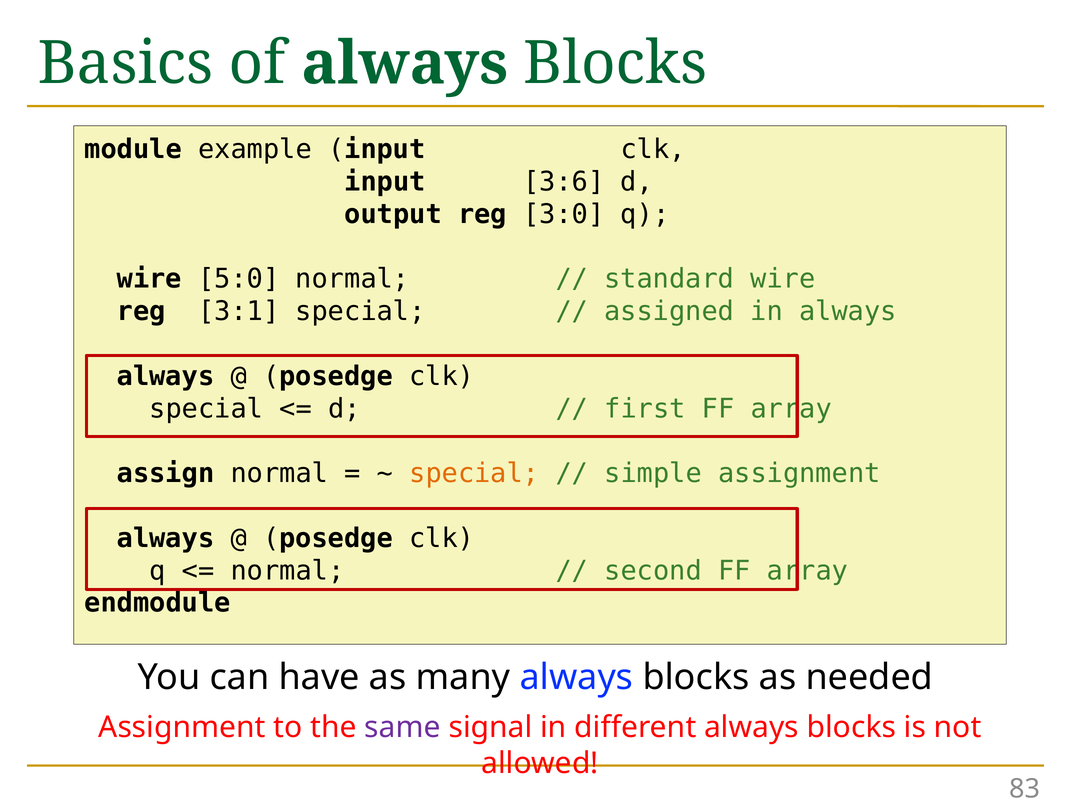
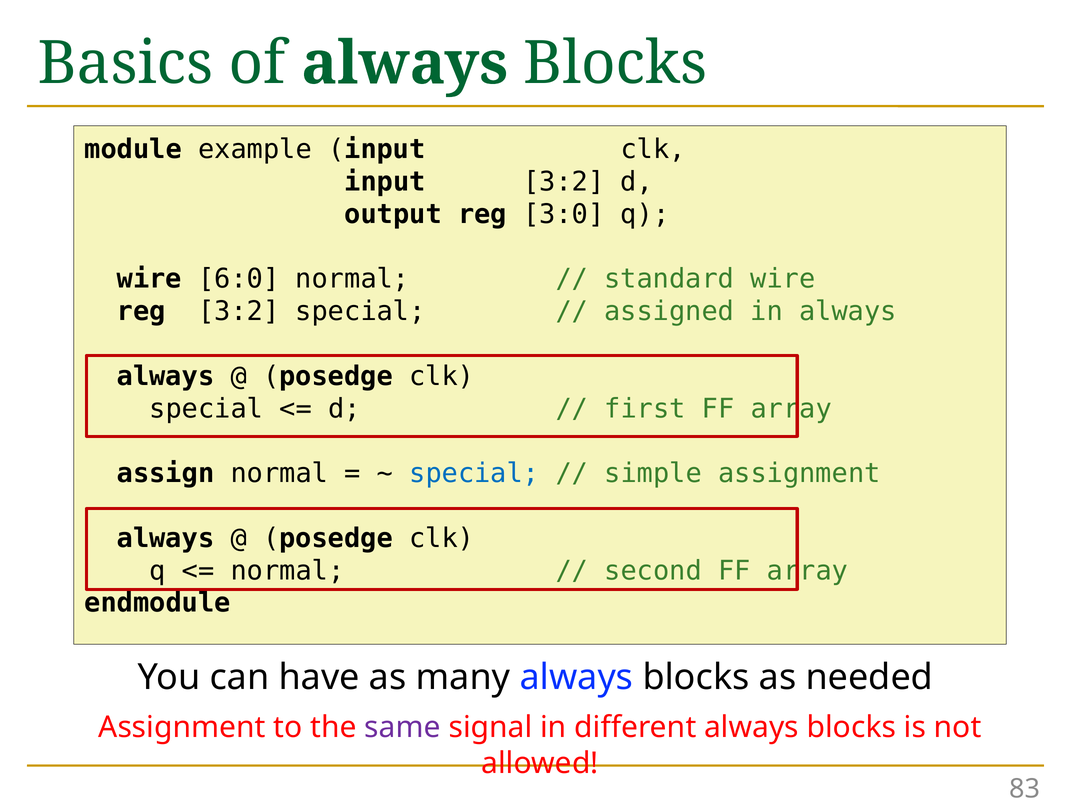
input 3:6: 3:6 -> 3:2
5:0: 5:0 -> 6:0
reg 3:1: 3:1 -> 3:2
special at (474, 473) colour: orange -> blue
